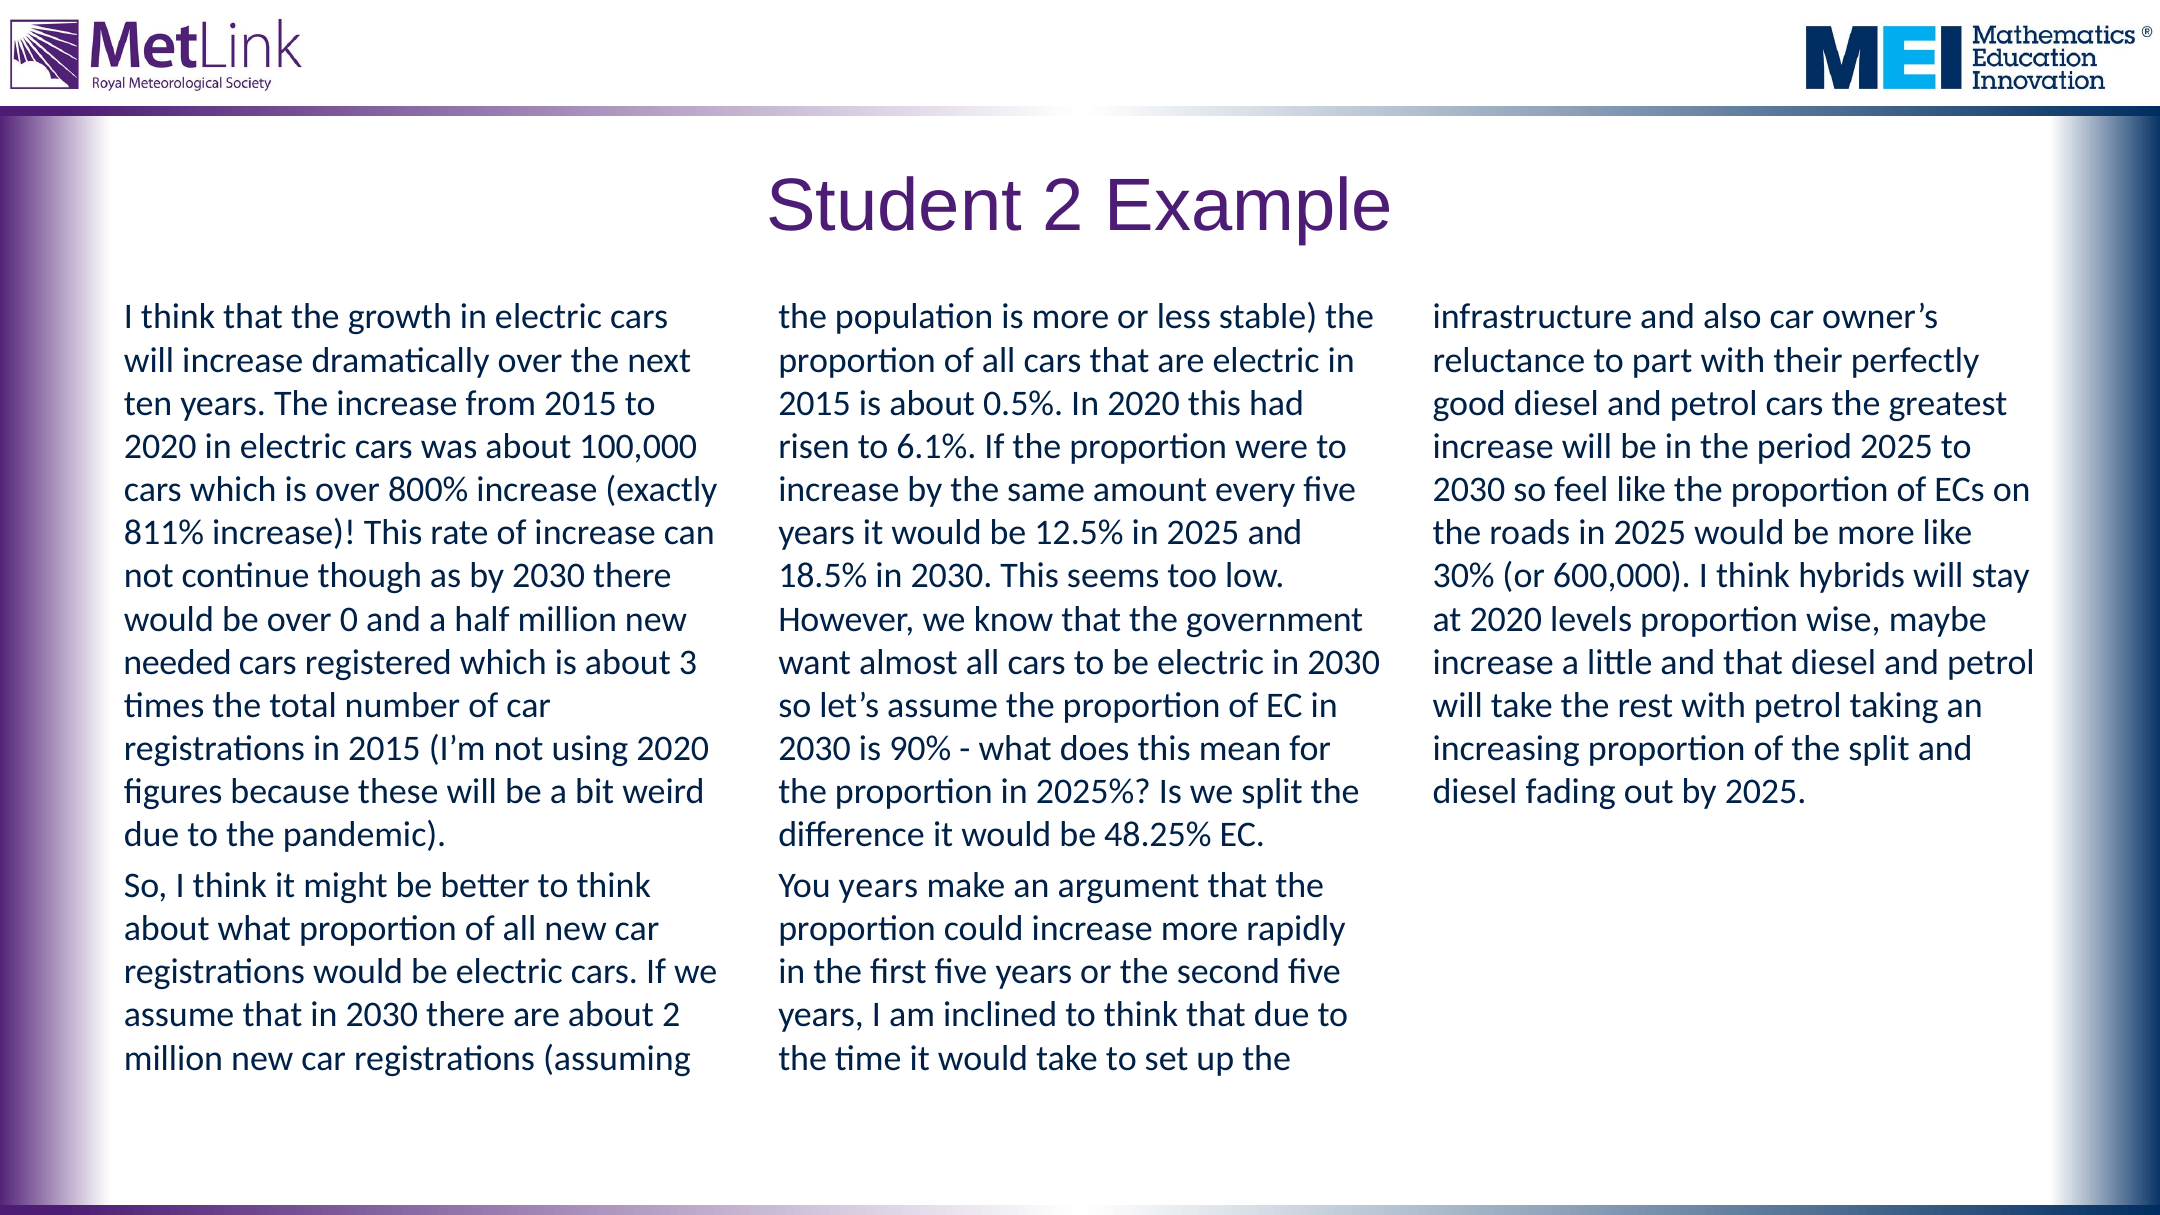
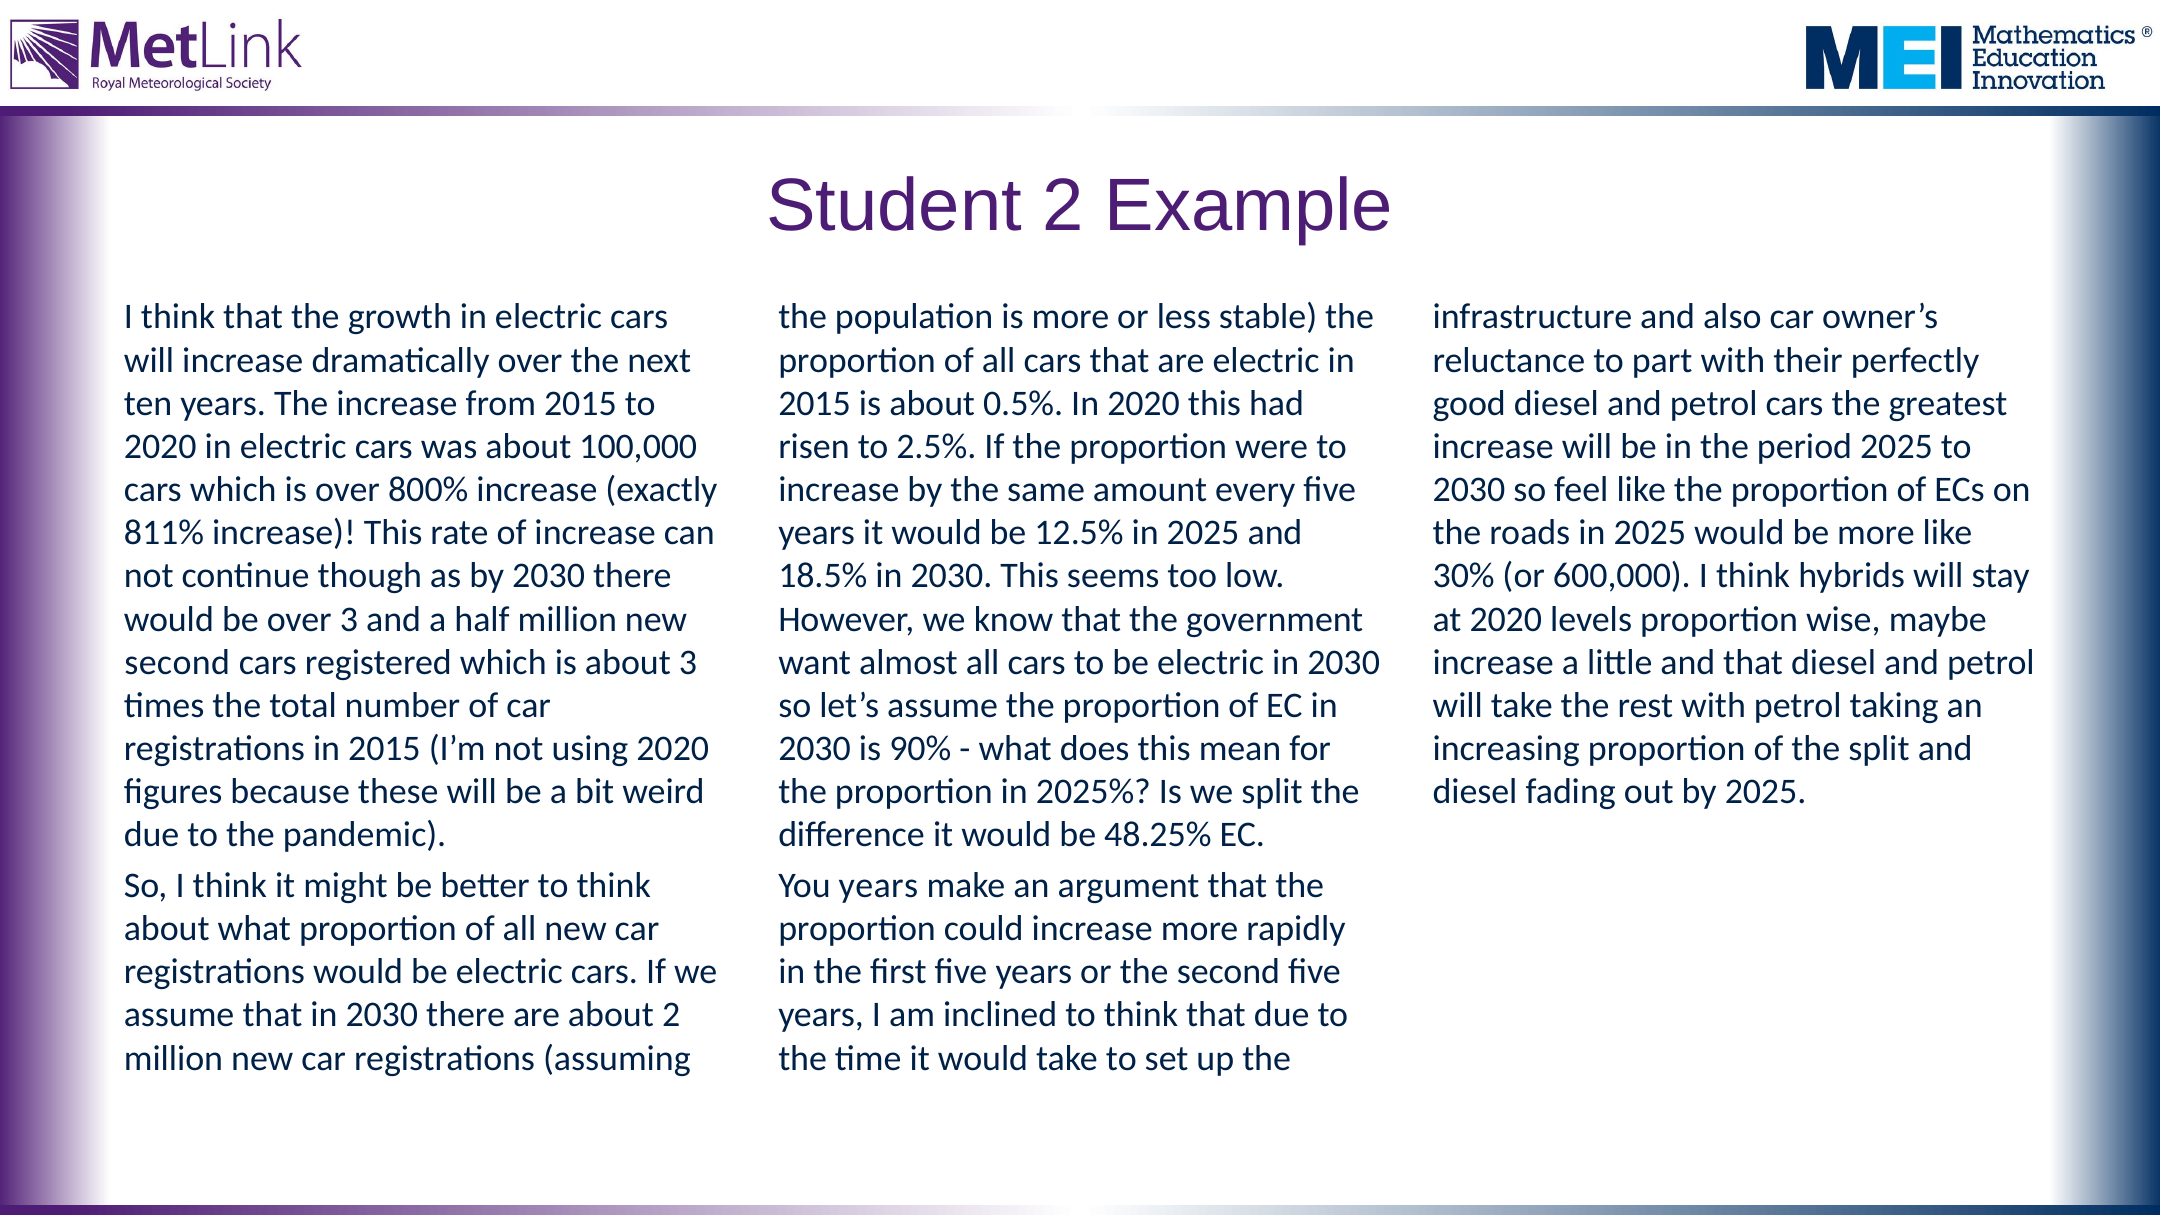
6.1%: 6.1% -> 2.5%
over 0: 0 -> 3
needed at (178, 662): needed -> second
